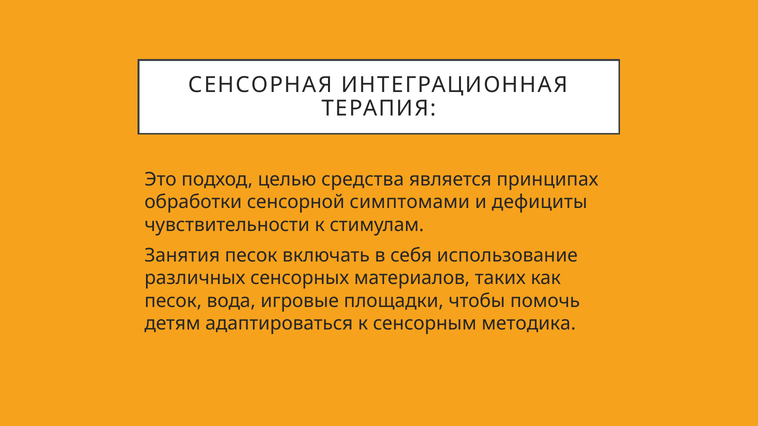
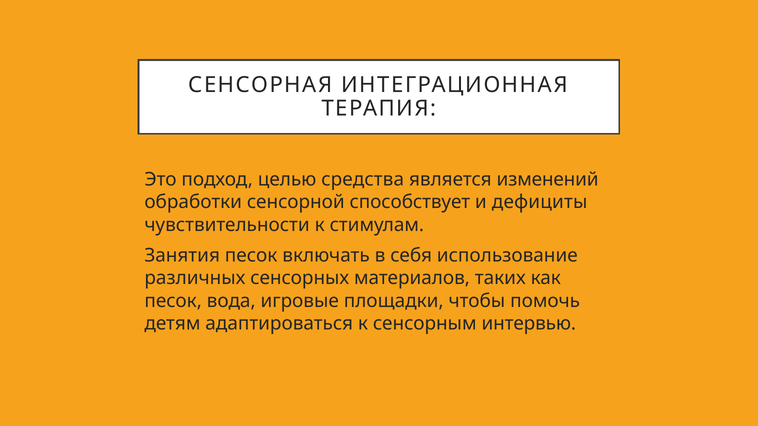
принципах: принципах -> изменений
симптомами: симптомами -> способствует
методика: методика -> интервью
